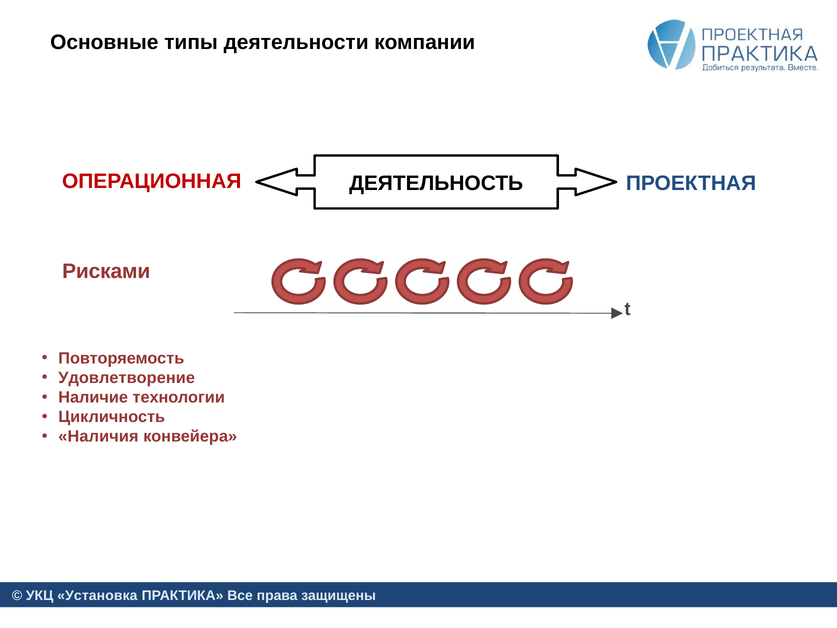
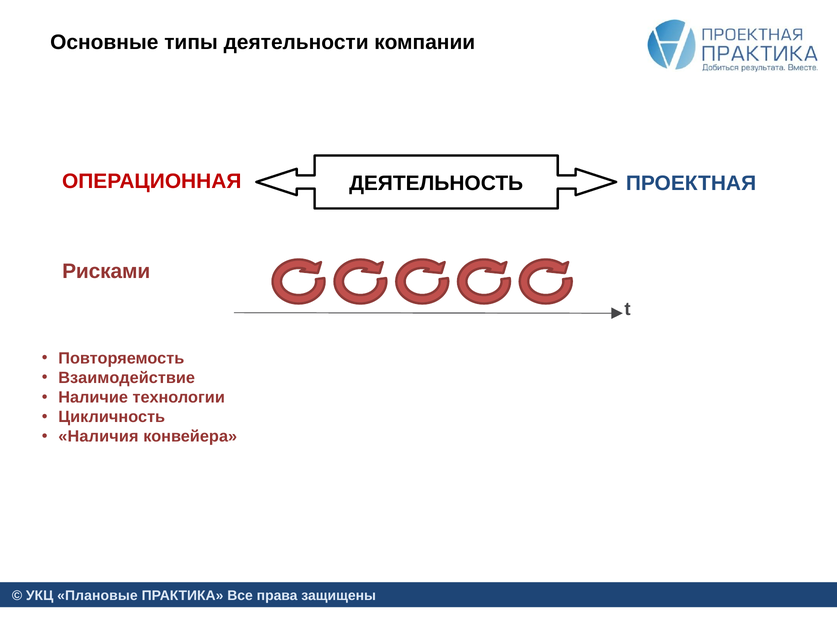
Удовлетворение: Удовлетворение -> Взаимодействие
Установка: Установка -> Плановые
